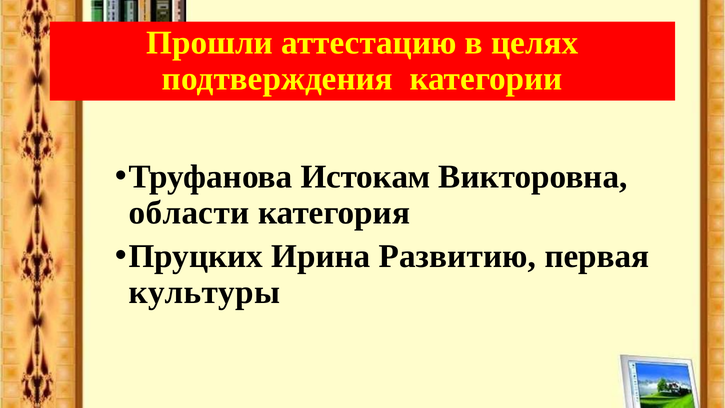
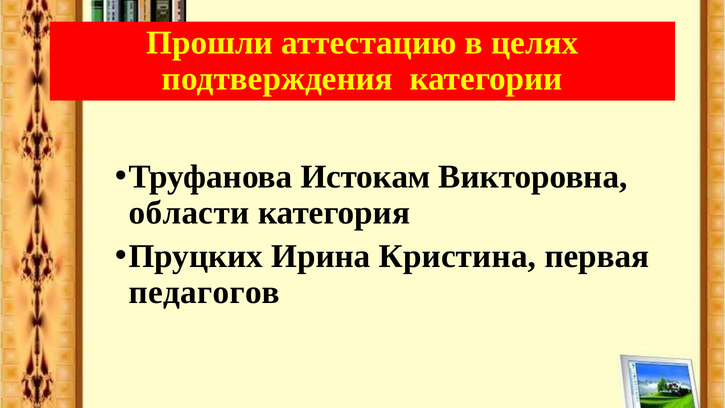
Развитию: Развитию -> Кристина
культуры: культуры -> педагогов
